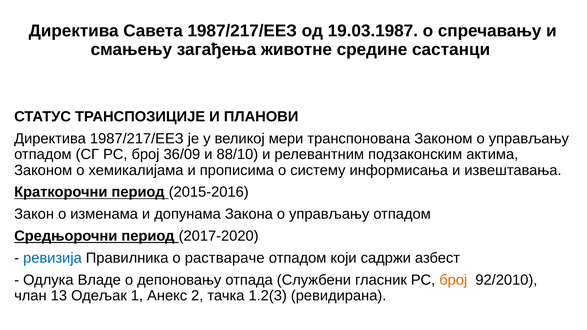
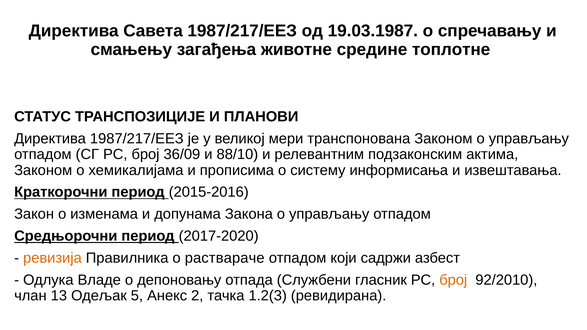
састанци: састанци -> топлотне
ревизија colour: blue -> orange
1: 1 -> 5
